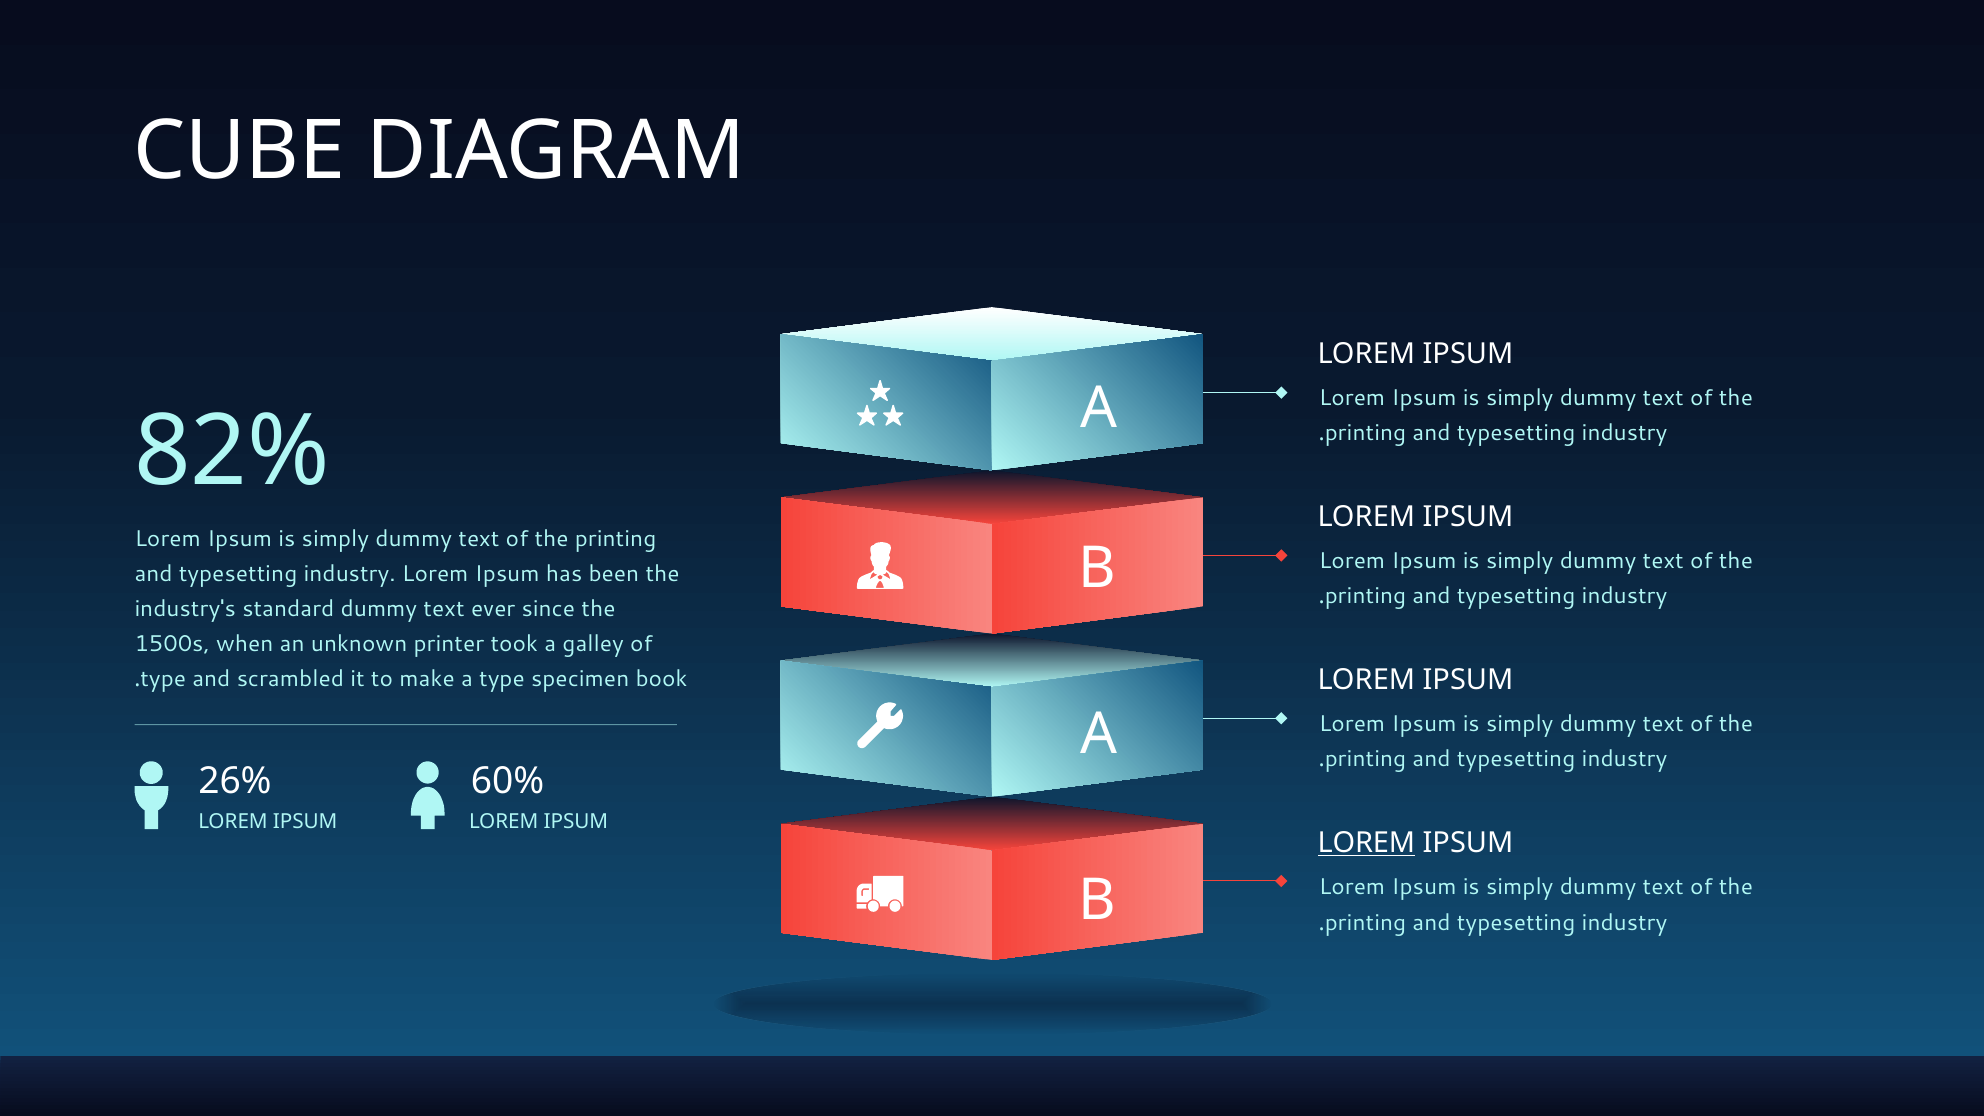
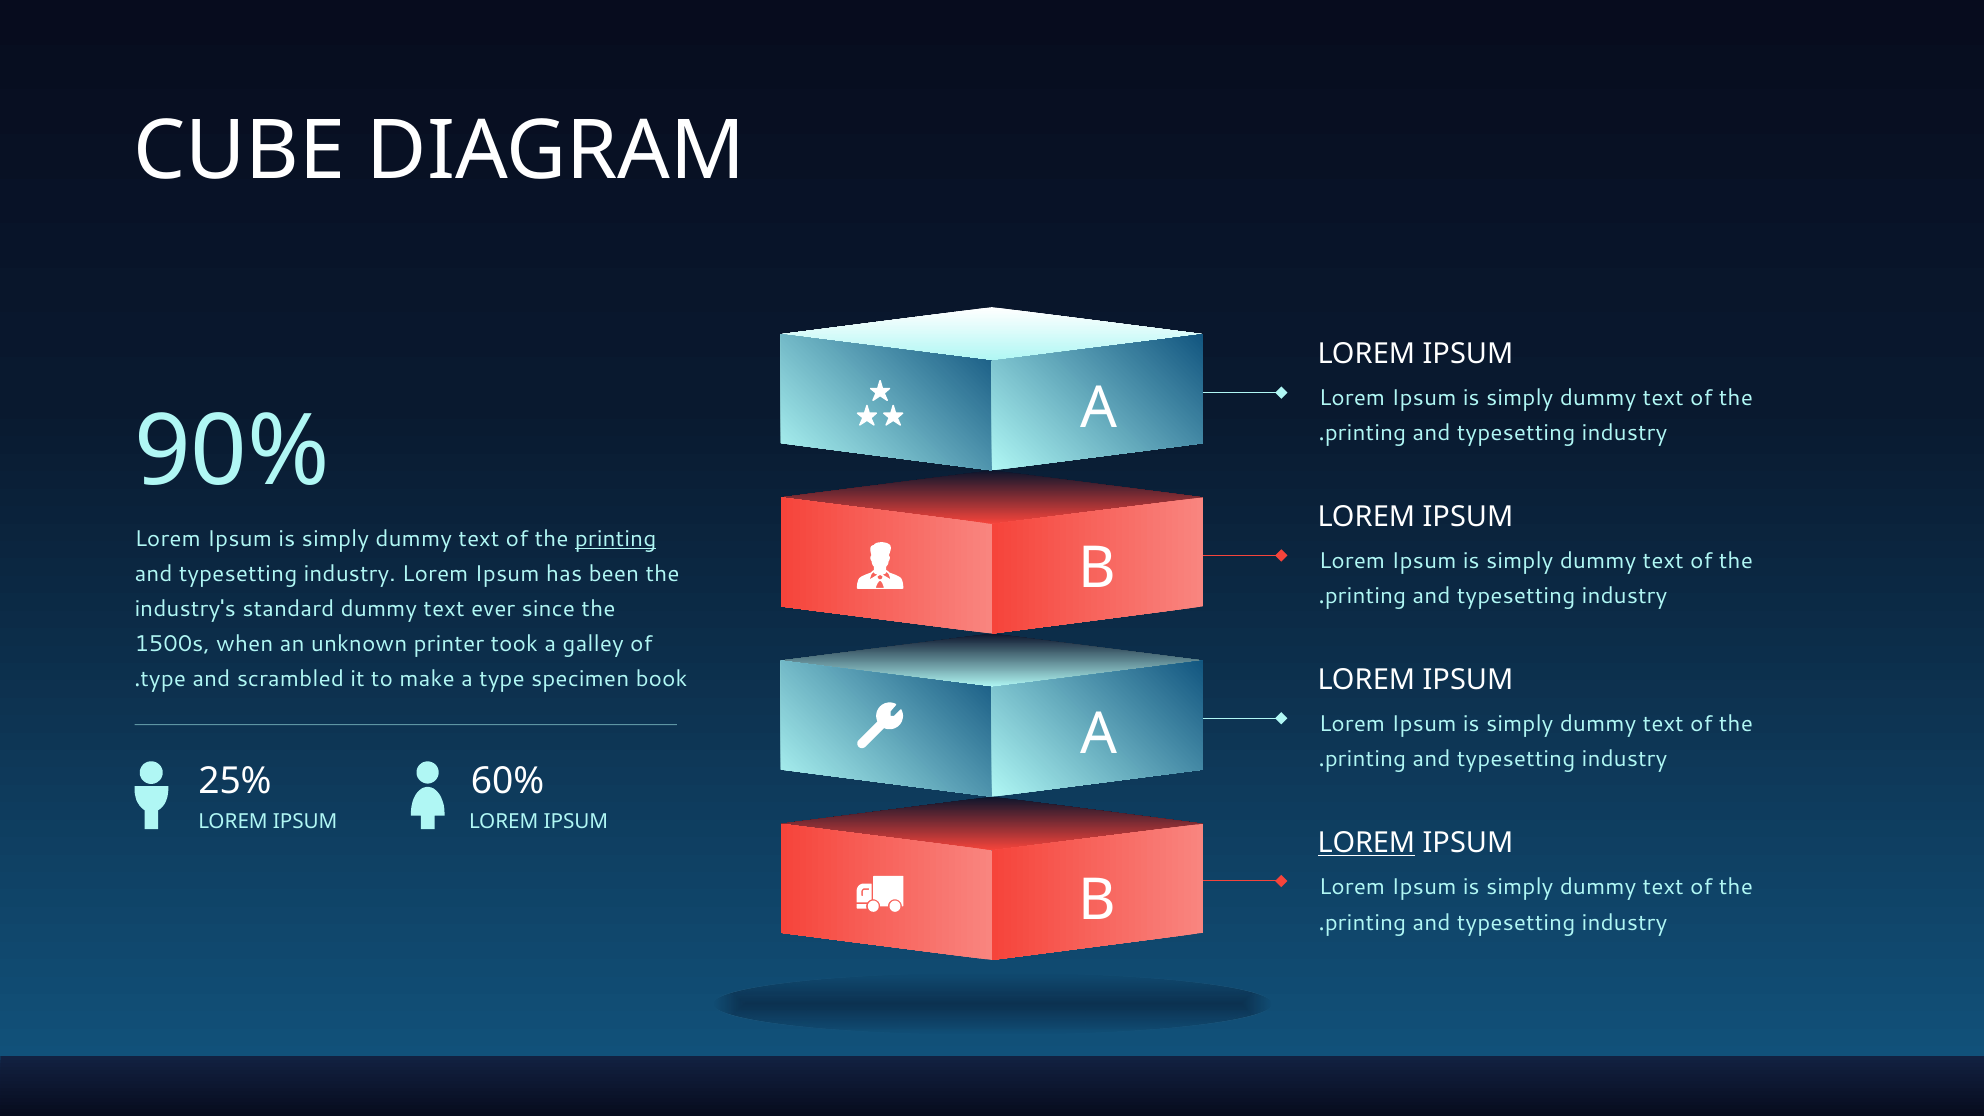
82%: 82% -> 90%
printing at (616, 539) underline: none -> present
26%: 26% -> 25%
